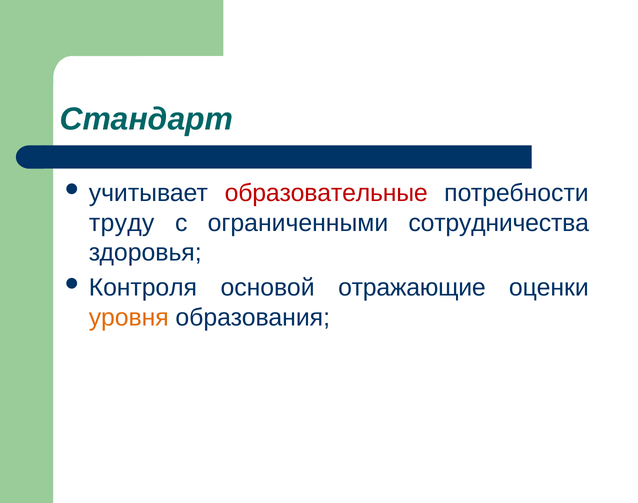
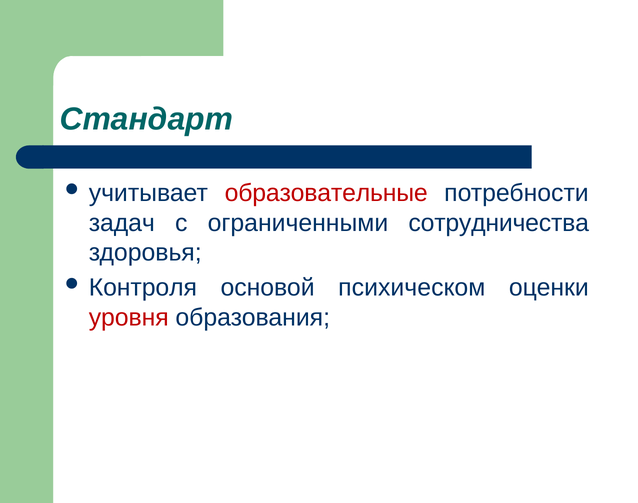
труду: труду -> задач
отражающие: отражающие -> психическом
уровня colour: orange -> red
